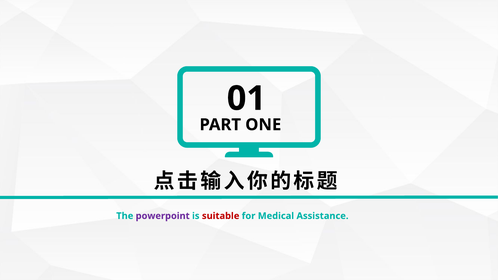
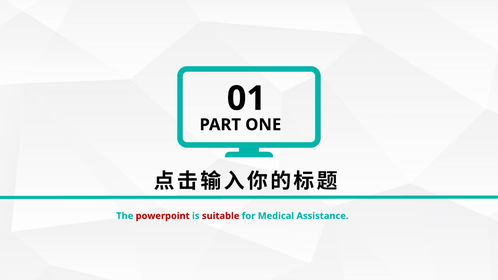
powerpoint colour: purple -> red
